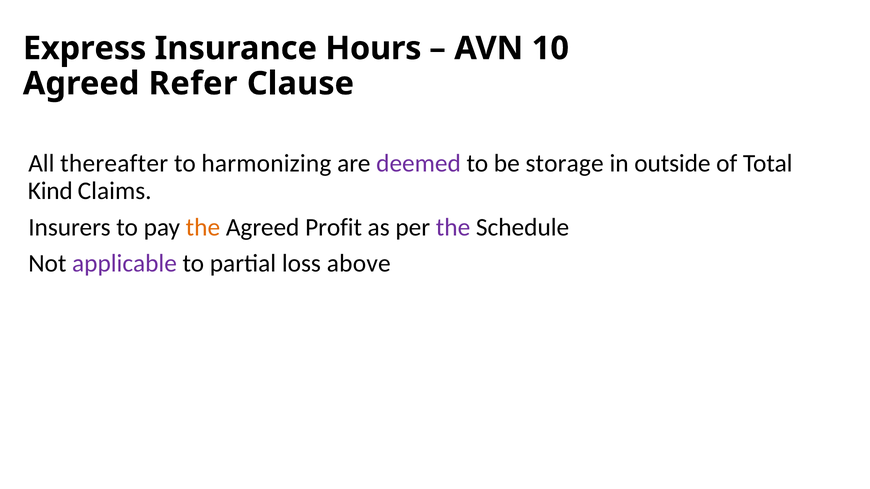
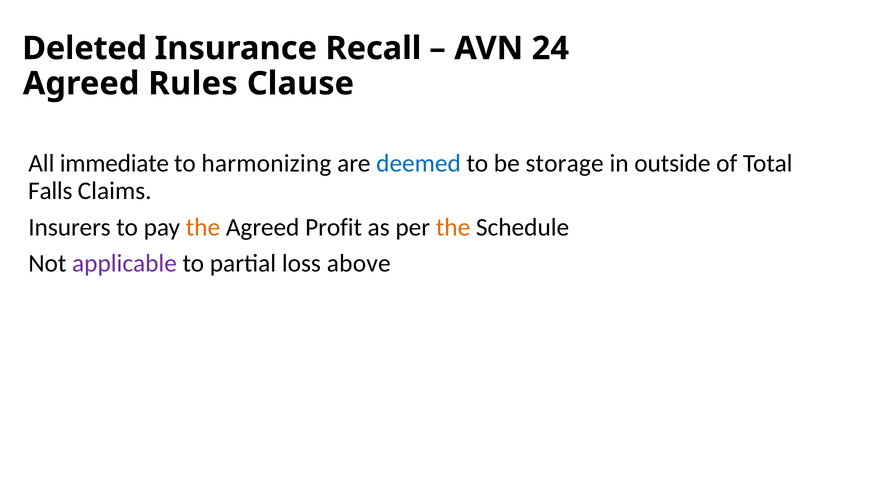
Express: Express -> Deleted
Hours: Hours -> Recall
10: 10 -> 24
Refer: Refer -> Rules
thereafter: thereafter -> immediate
deemed colour: purple -> blue
Kind: Kind -> Falls
the at (453, 227) colour: purple -> orange
